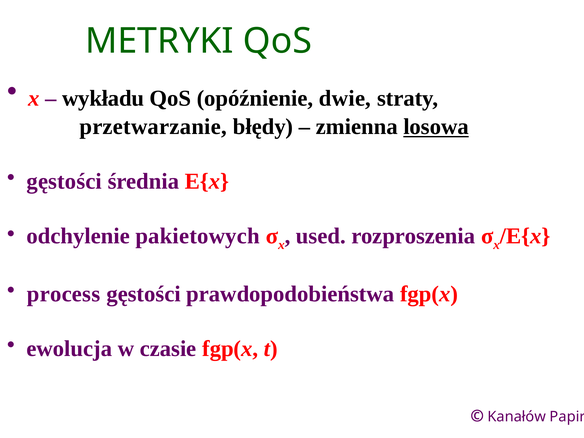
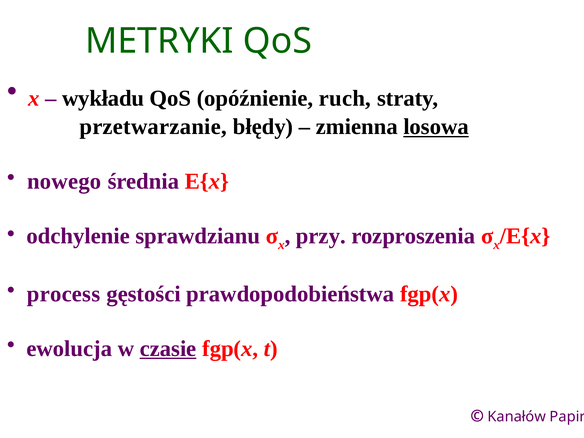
dwie: dwie -> ruch
gęstości at (64, 181): gęstości -> nowego
pakietowych: pakietowych -> sprawdzianu
used: used -> przy
czasie underline: none -> present
